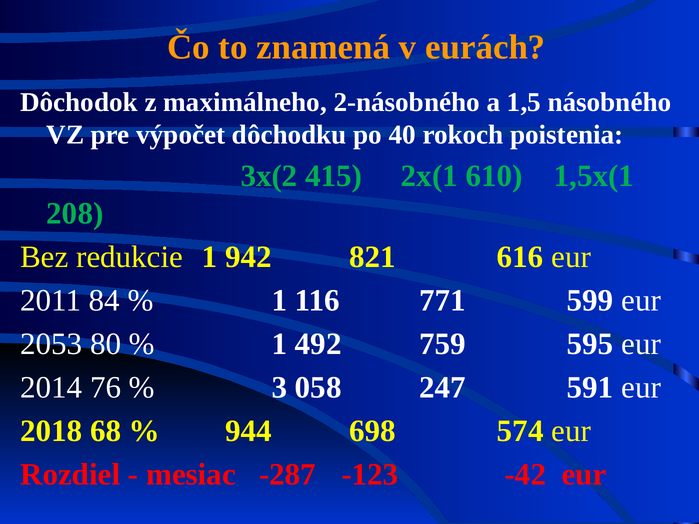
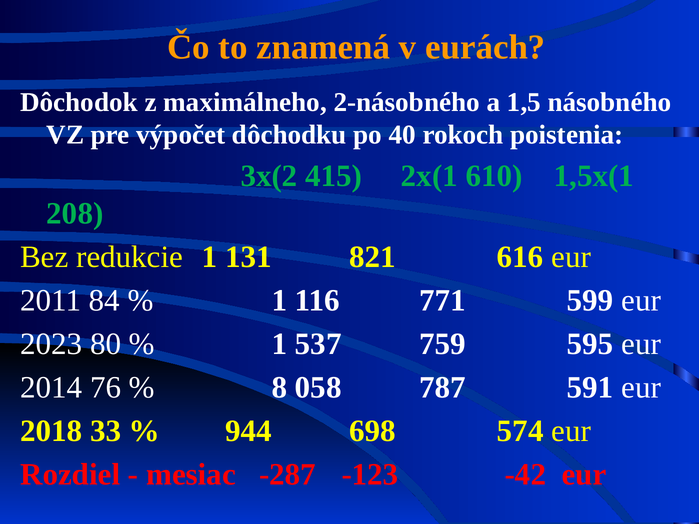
942: 942 -> 131
2053: 2053 -> 2023
492: 492 -> 537
3: 3 -> 8
247: 247 -> 787
68: 68 -> 33
